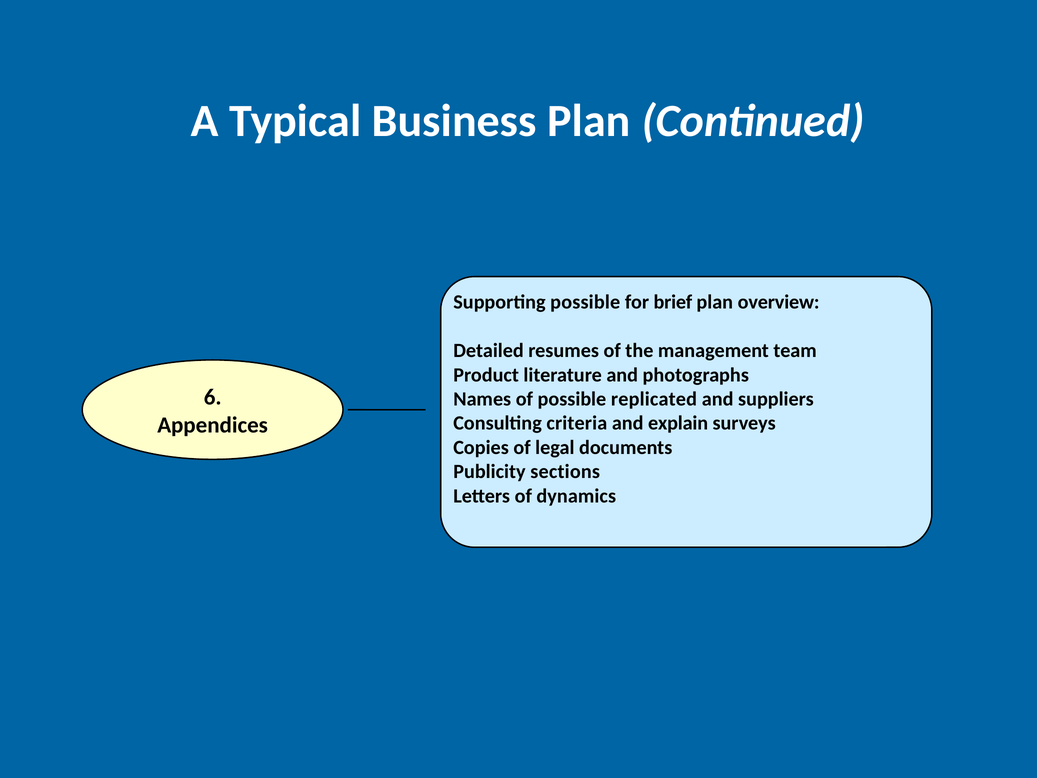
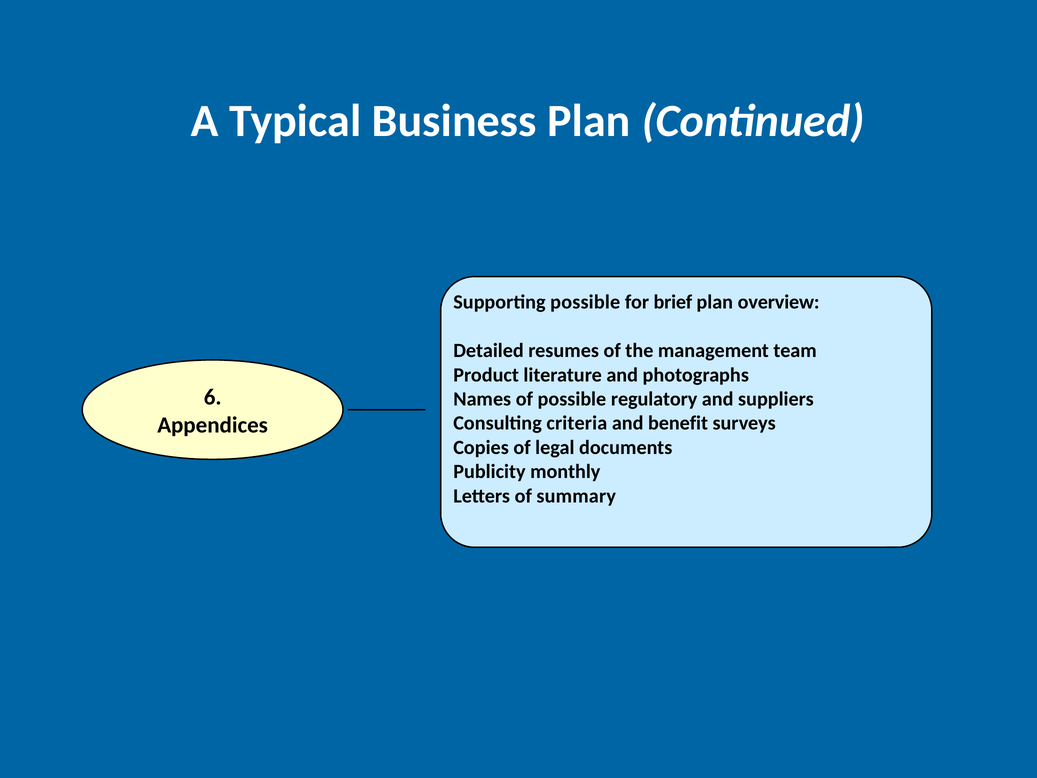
replicated: replicated -> regulatory
explain: explain -> benefit
sections: sections -> monthly
dynamics: dynamics -> summary
